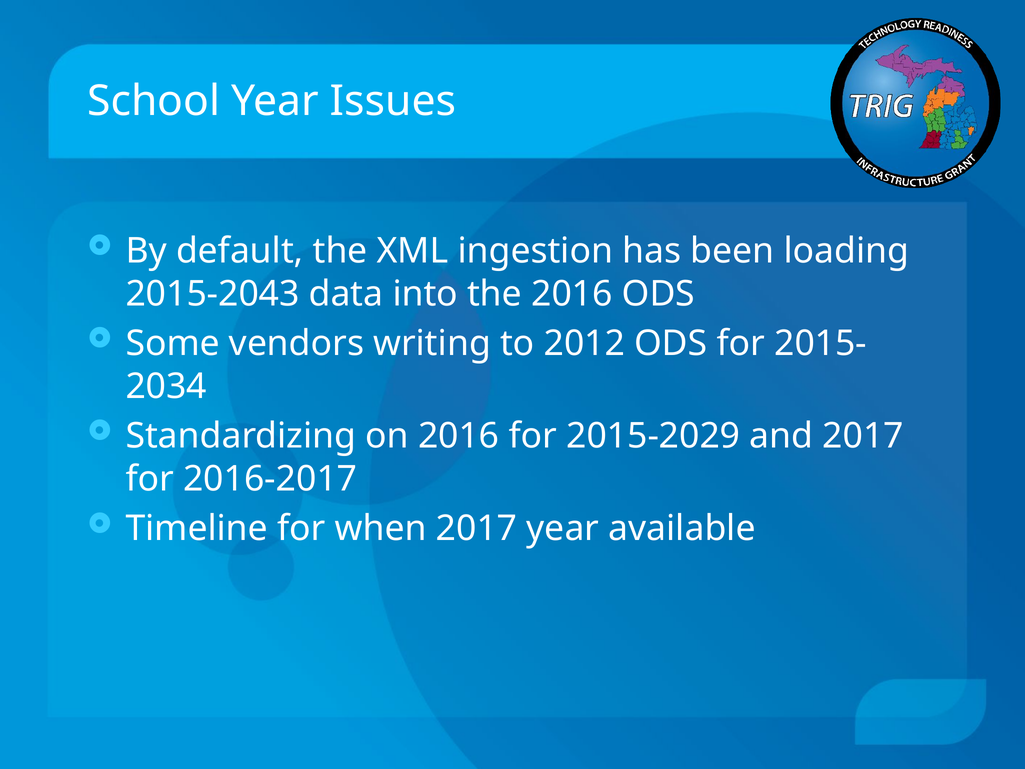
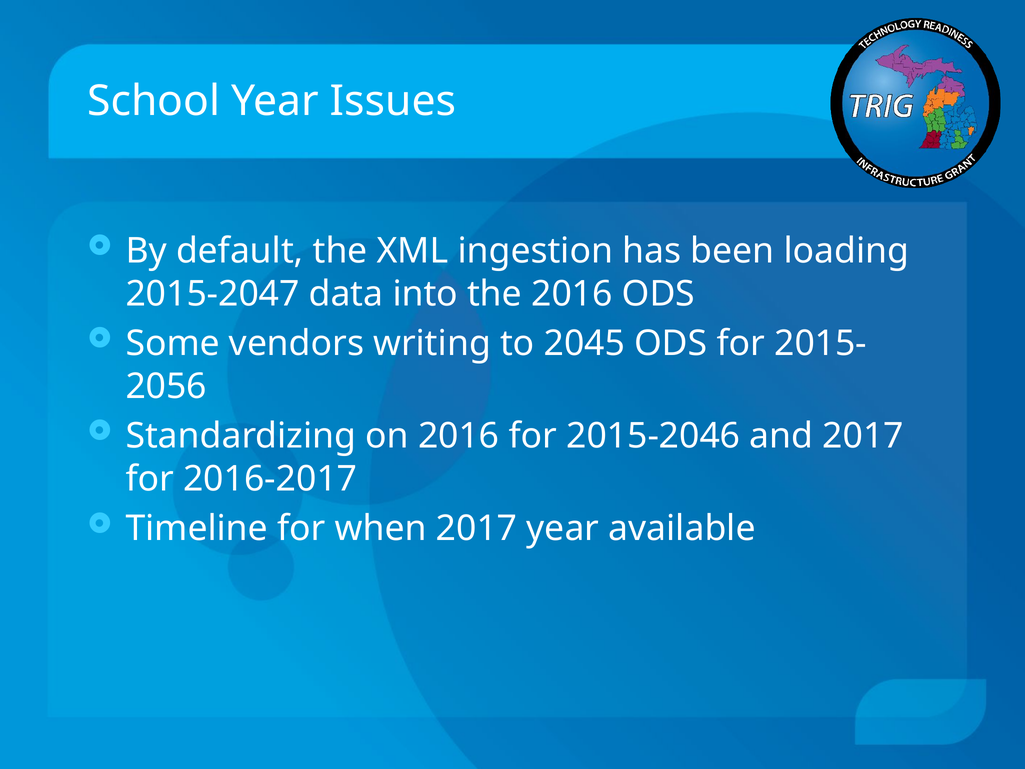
2015-2043: 2015-2043 -> 2015-2047
2012: 2012 -> 2045
2034: 2034 -> 2056
2015-2029: 2015-2029 -> 2015-2046
